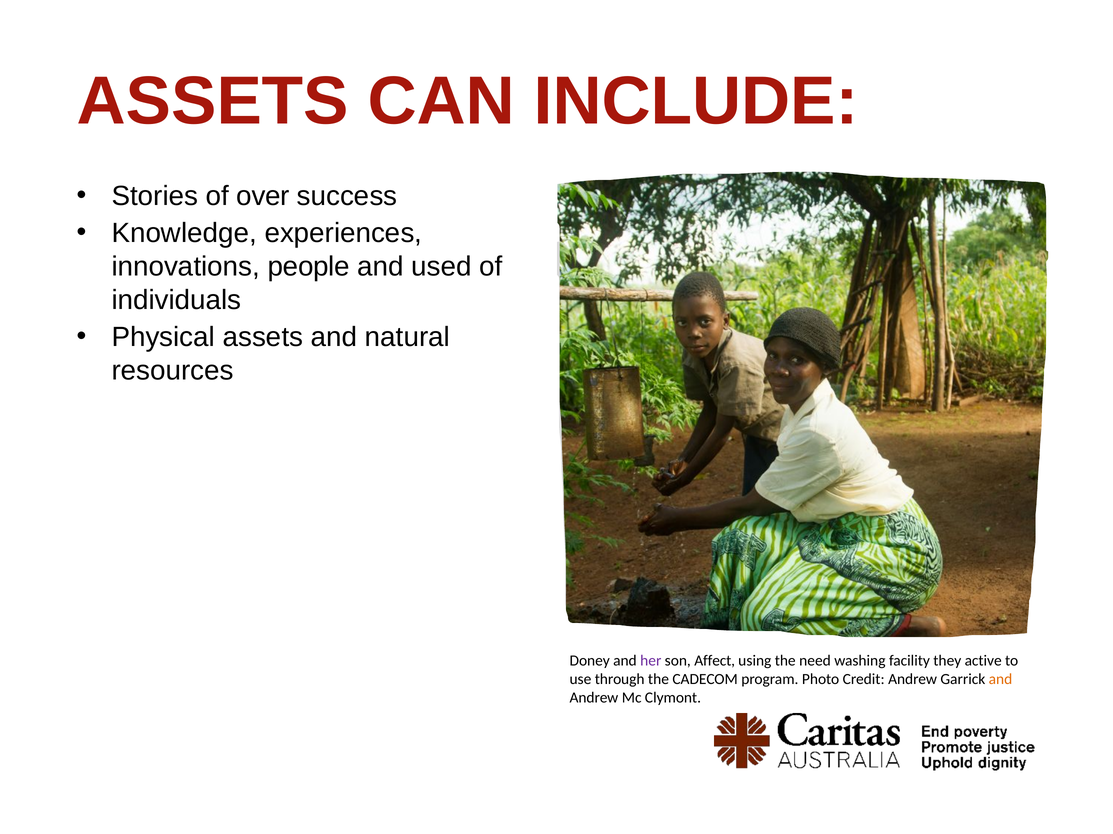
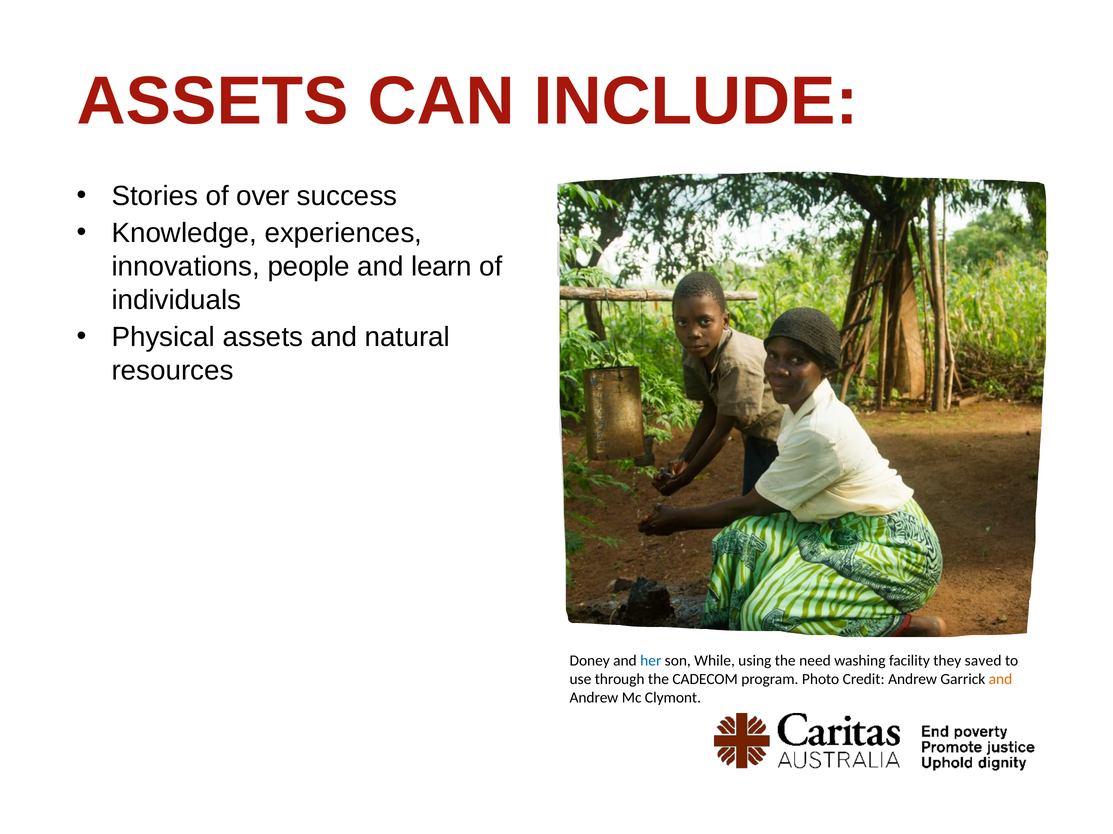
used: used -> learn
her colour: purple -> blue
Affect: Affect -> While
active: active -> saved
